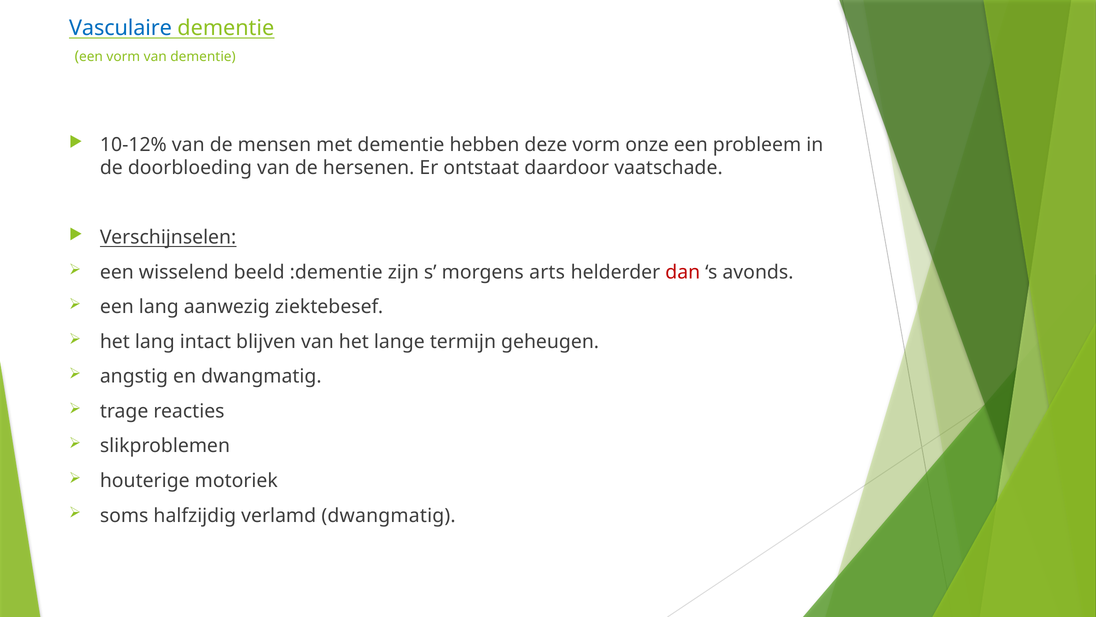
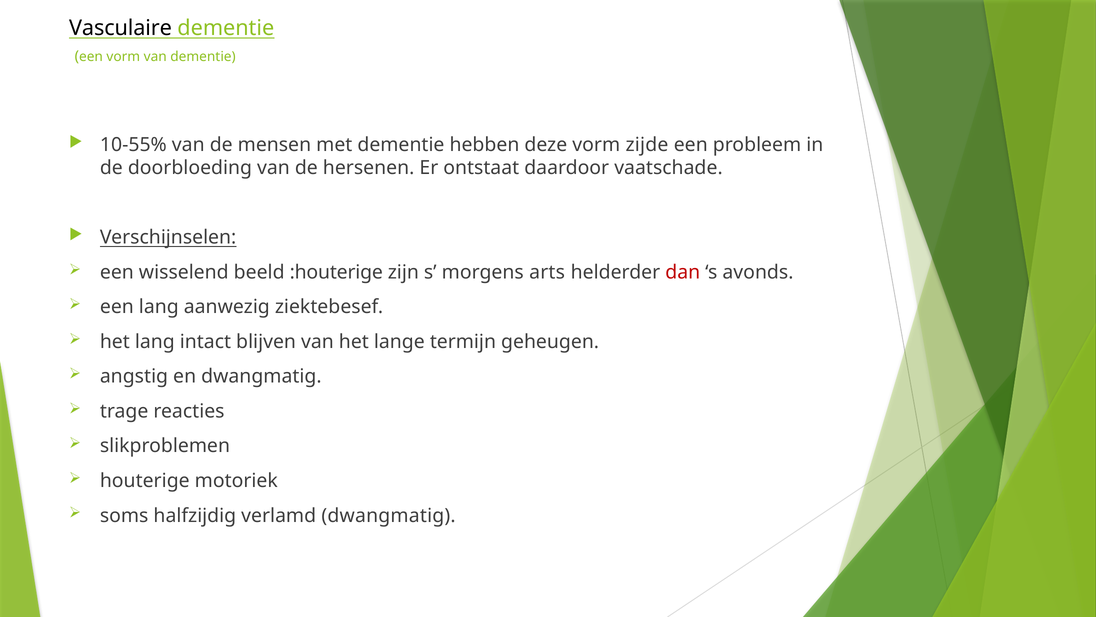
Vasculaire colour: blue -> black
10-12%: 10-12% -> 10-55%
onze: onze -> zijde
:dementie: :dementie -> :houterige
